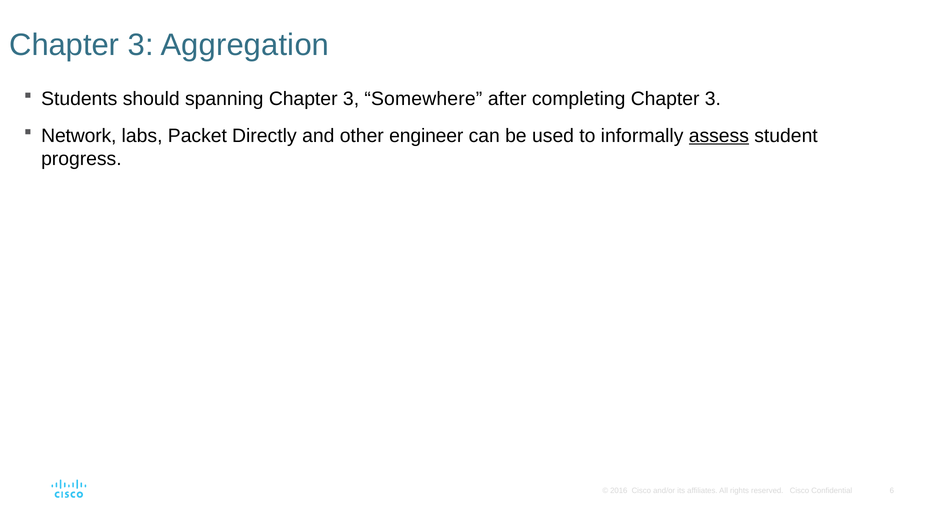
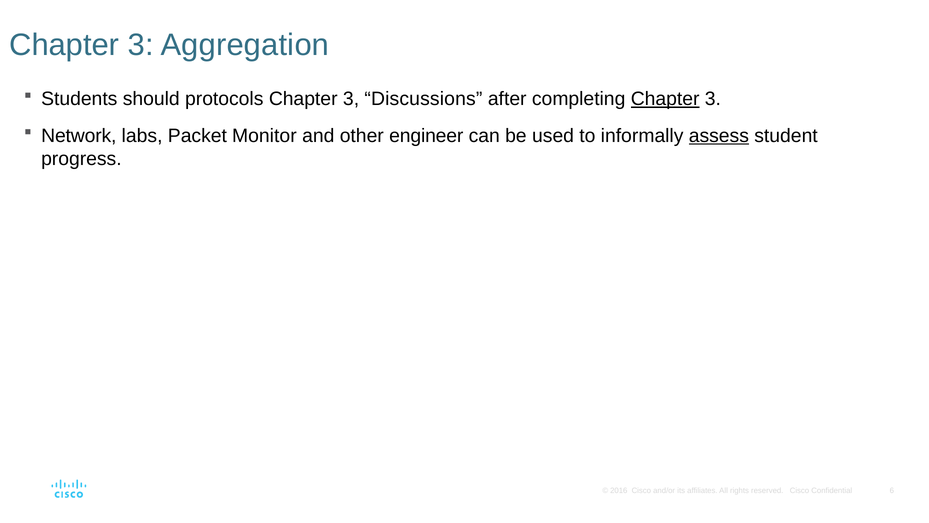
spanning: spanning -> protocols
Somewhere: Somewhere -> Discussions
Chapter at (665, 99) underline: none -> present
Directly: Directly -> Monitor
